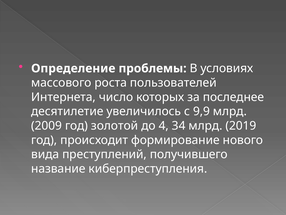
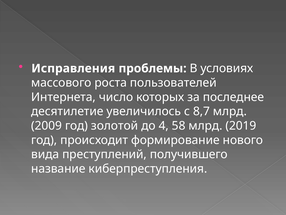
Определение: Определение -> Исправления
9,9: 9,9 -> 8,7
34: 34 -> 58
